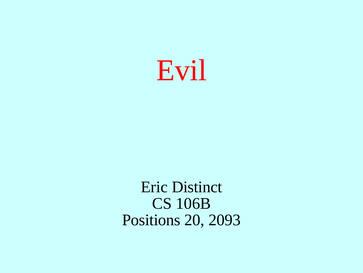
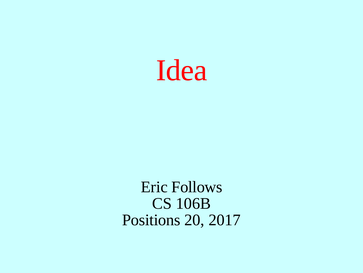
Evil: Evil -> Idea
Distinct: Distinct -> Follows
2093: 2093 -> 2017
